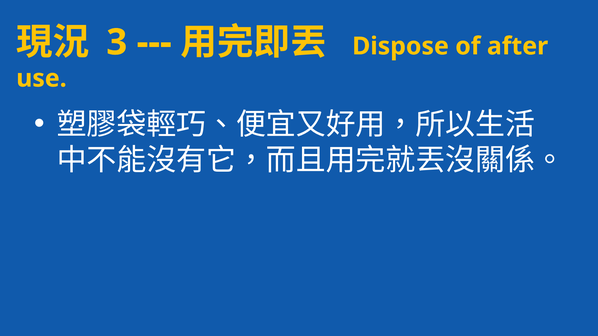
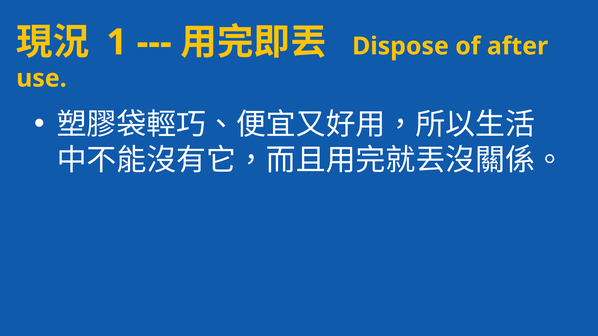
3: 3 -> 1
